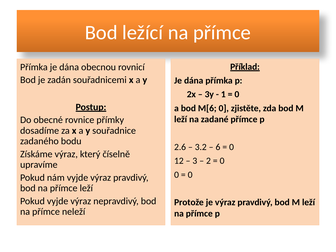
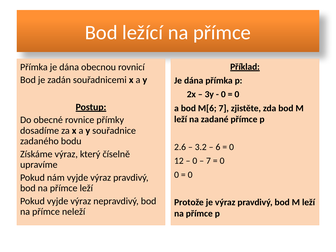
1 at (223, 94): 1 -> 0
M[6 0: 0 -> 7
3 at (195, 161): 3 -> 0
2 at (208, 161): 2 -> 7
